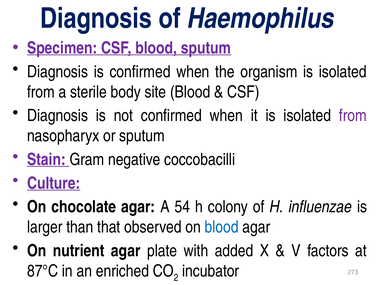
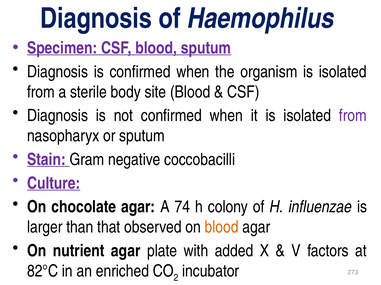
54: 54 -> 74
blood at (222, 228) colour: blue -> orange
87°C: 87°C -> 82°C
